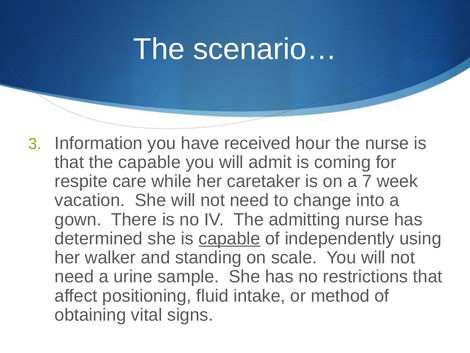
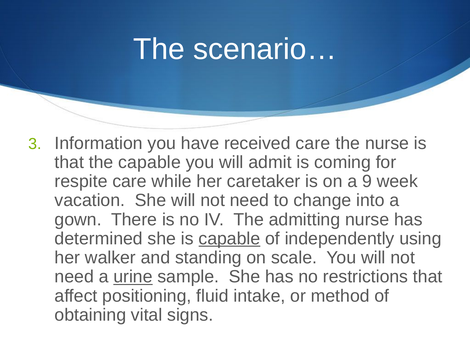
received hour: hour -> care
7: 7 -> 9
urine underline: none -> present
